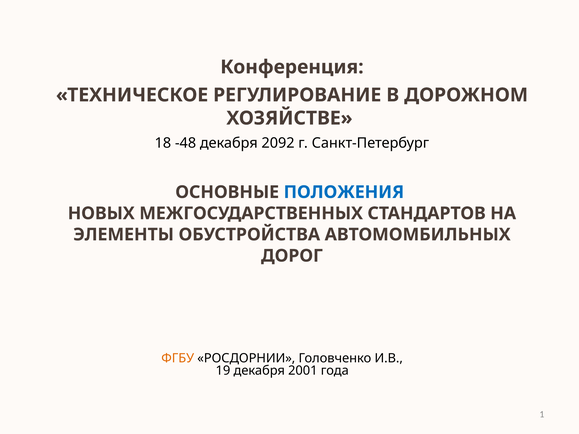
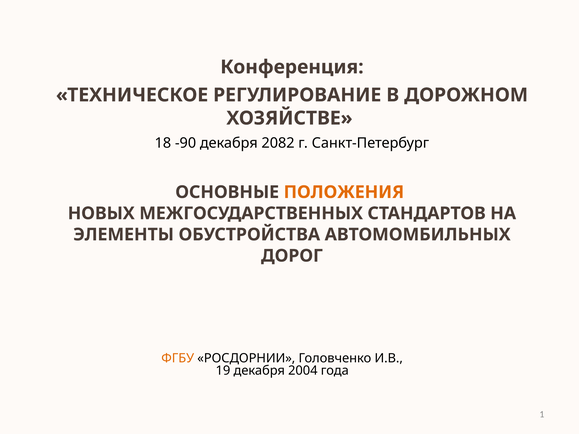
-48: -48 -> -90
2092: 2092 -> 2082
ПОЛОЖЕНИЯ colour: blue -> orange
2001: 2001 -> 2004
